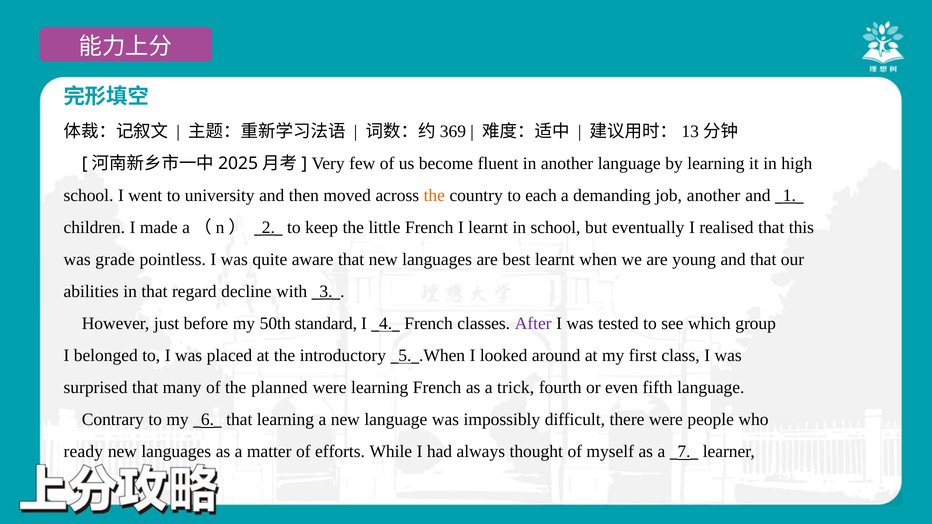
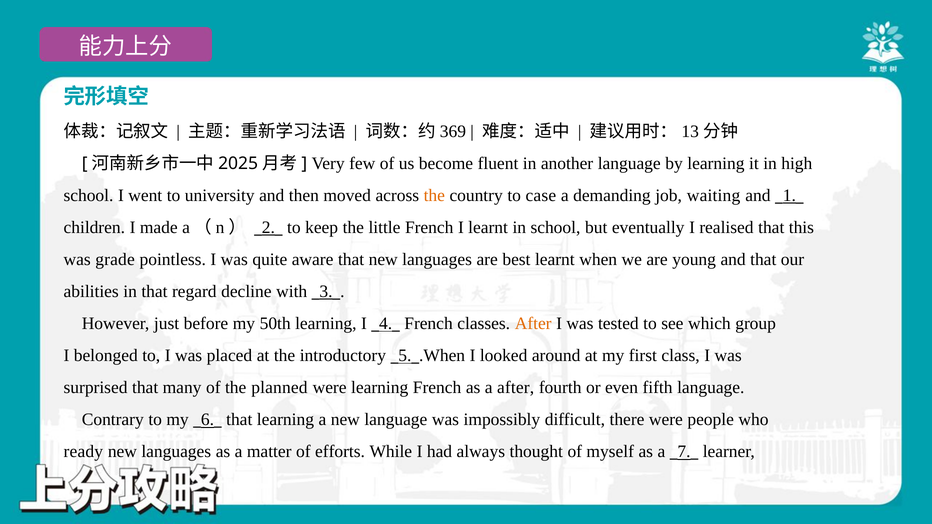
each: each -> case
job another: another -> waiting
50th standard: standard -> learning
After at (533, 324) colour: purple -> orange
a trick: trick -> after
